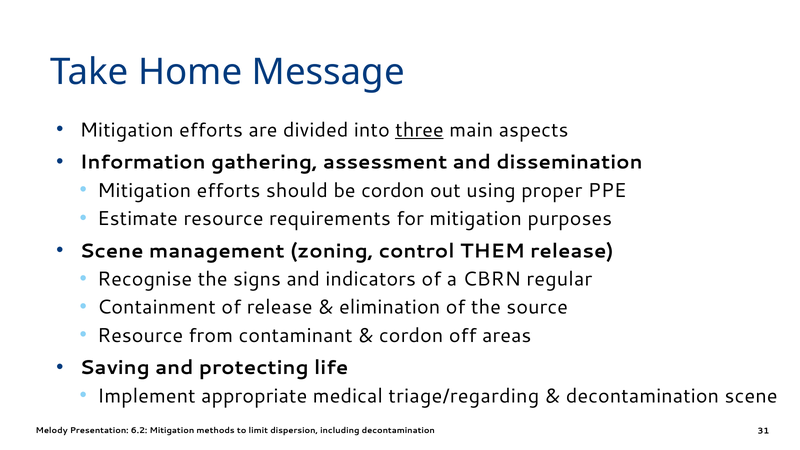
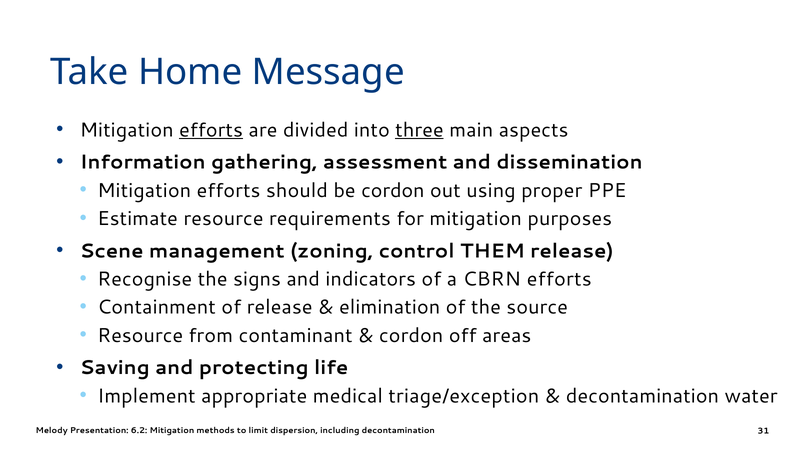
efforts at (211, 130) underline: none -> present
CBRN regular: regular -> efforts
triage/regarding: triage/regarding -> triage/exception
decontamination scene: scene -> water
